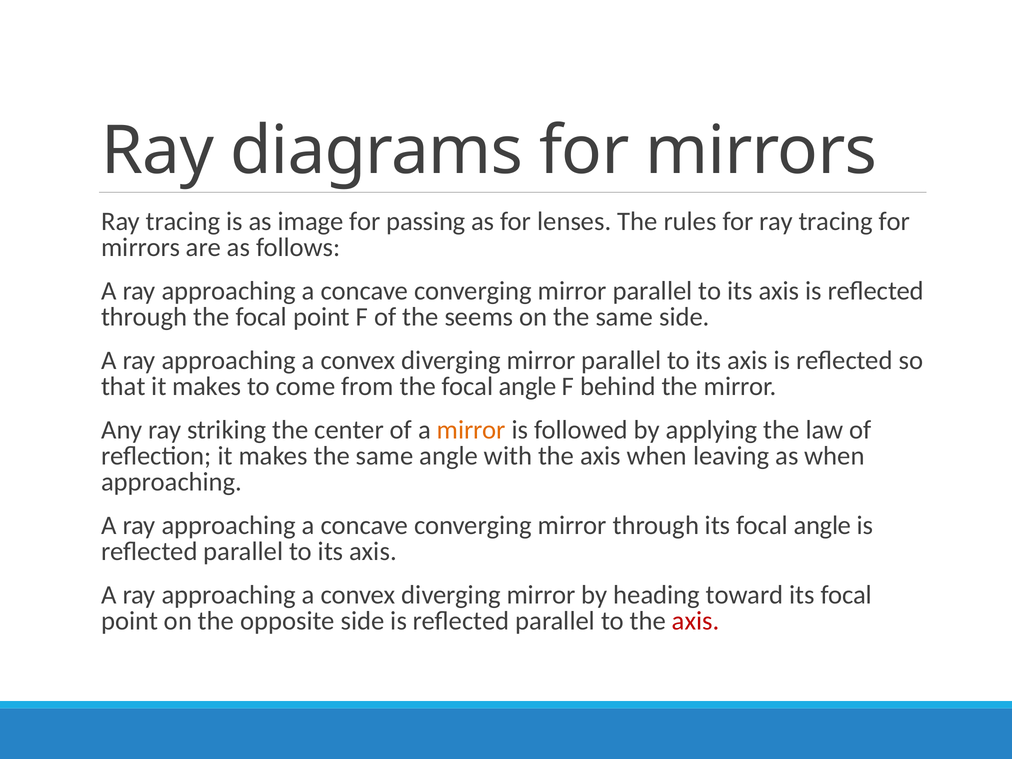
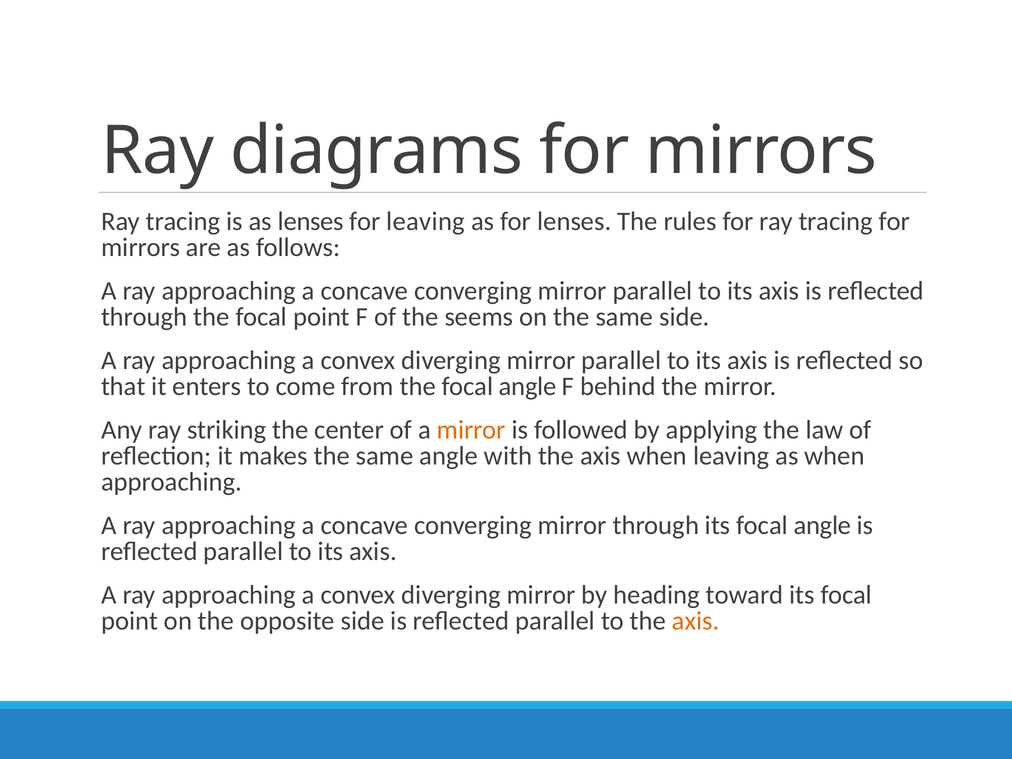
as image: image -> lenses
for passing: passing -> leaving
that it makes: makes -> enters
axis at (696, 621) colour: red -> orange
